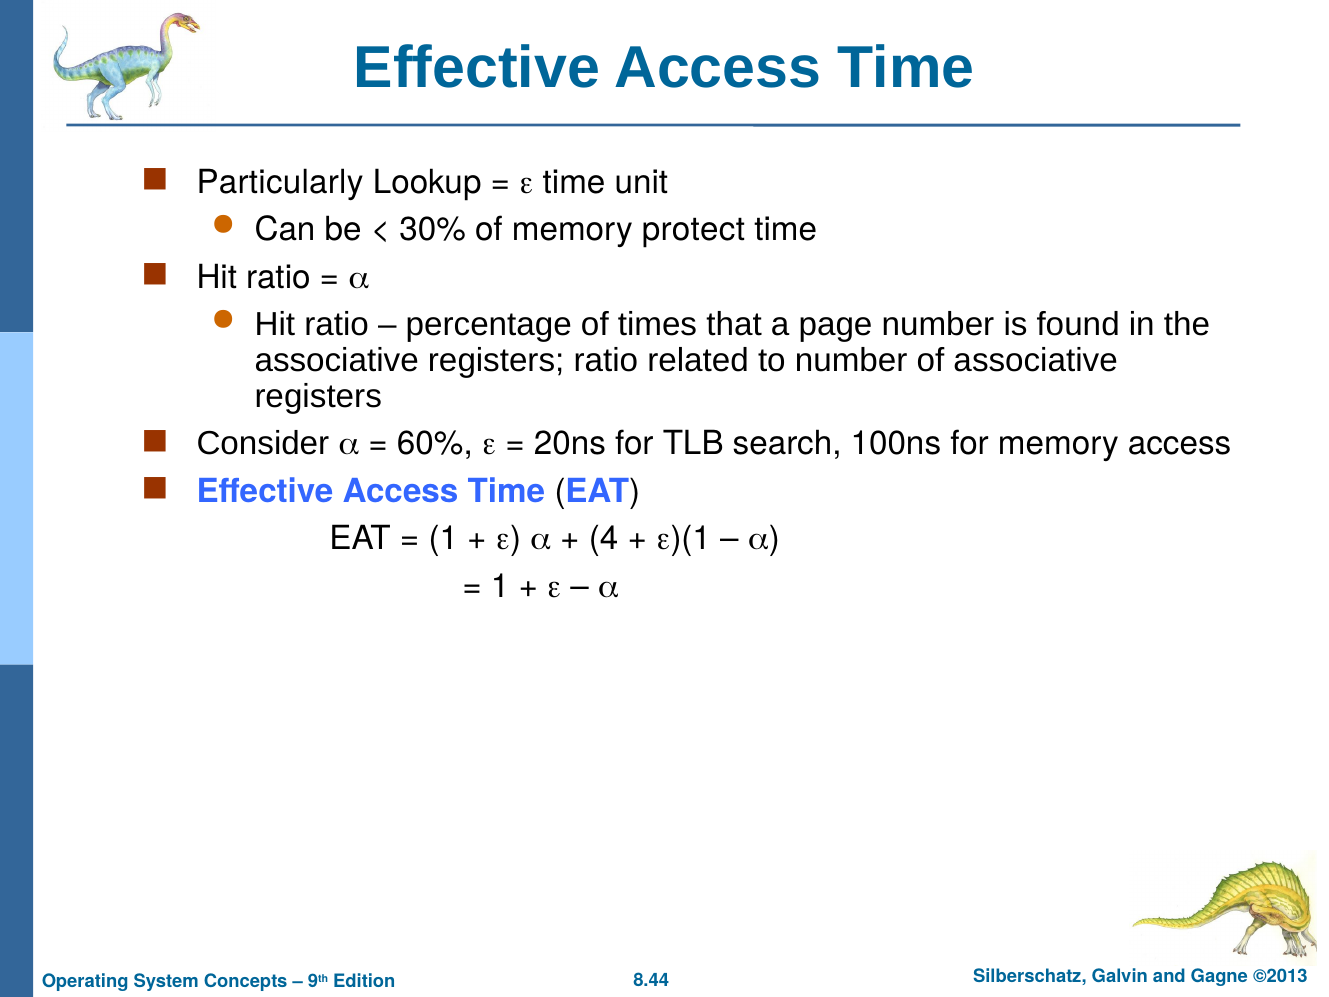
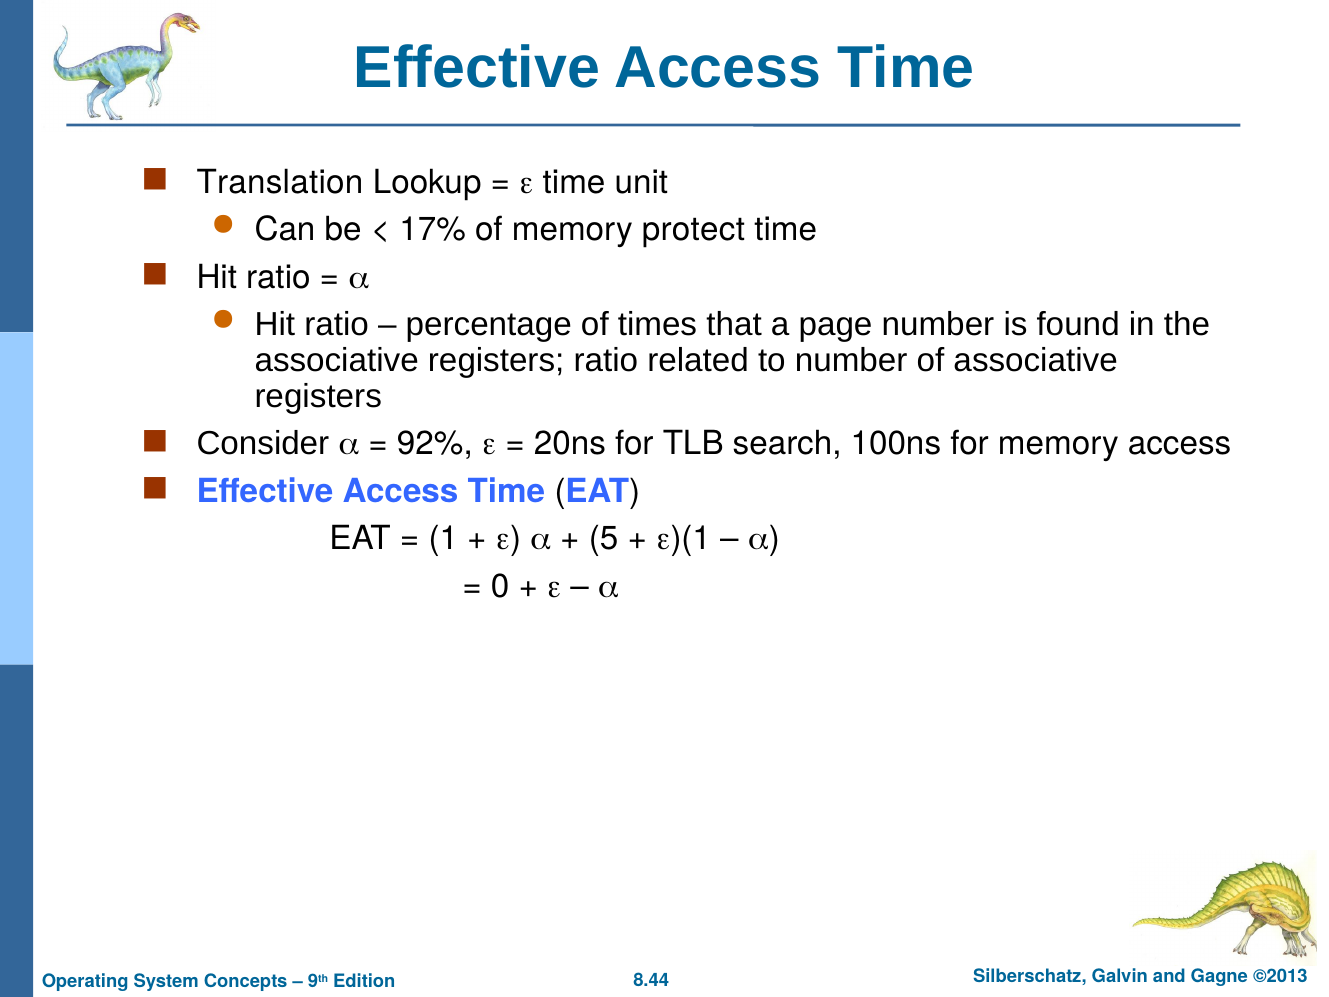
Particularly: Particularly -> Translation
30%: 30% -> 17%
60%: 60% -> 92%
4: 4 -> 5
1 at (500, 586): 1 -> 0
